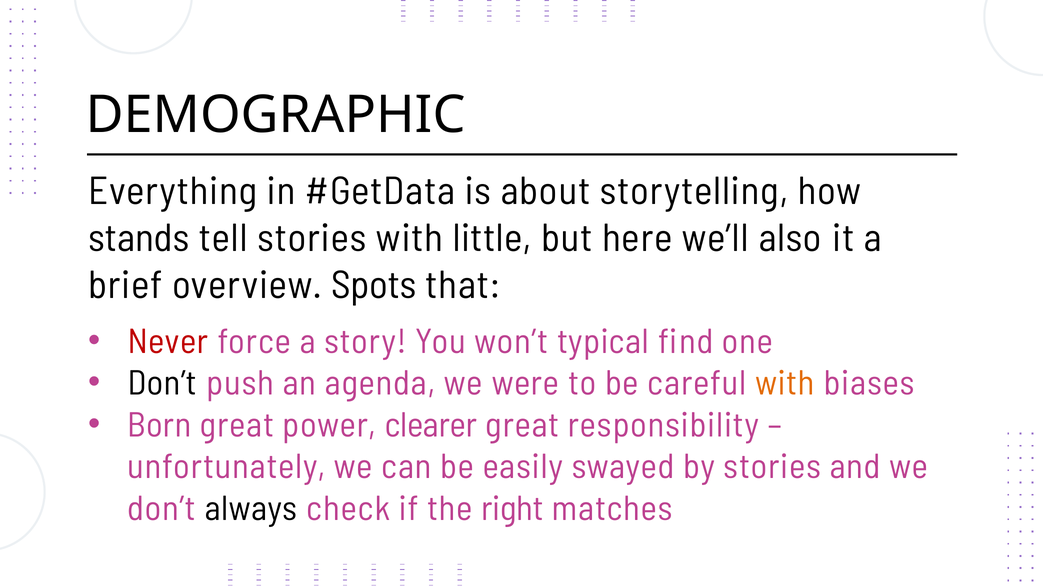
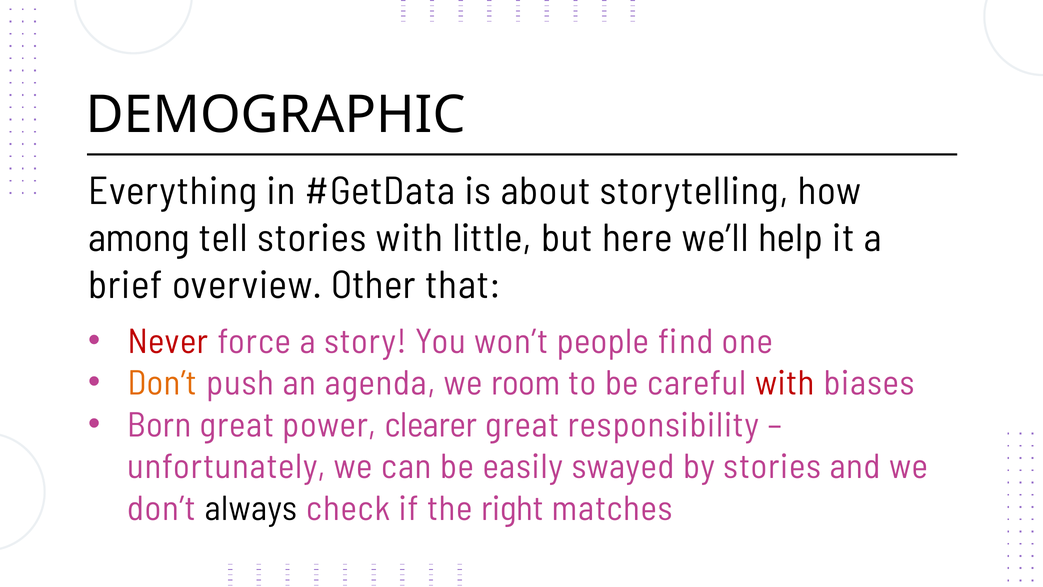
stands: stands -> among
also: also -> help
Spots: Spots -> Other
typical: typical -> people
Don’t at (162, 383) colour: black -> orange
were: were -> room
with at (785, 383) colour: orange -> red
